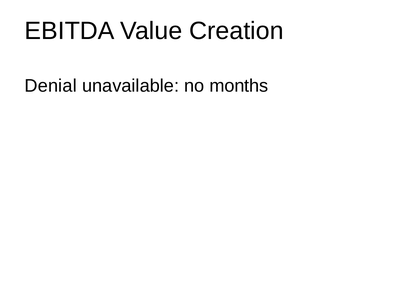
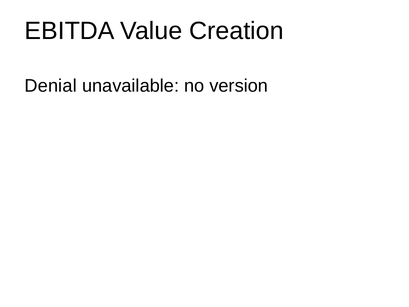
months: months -> version
